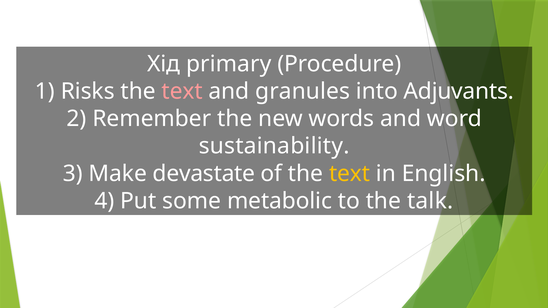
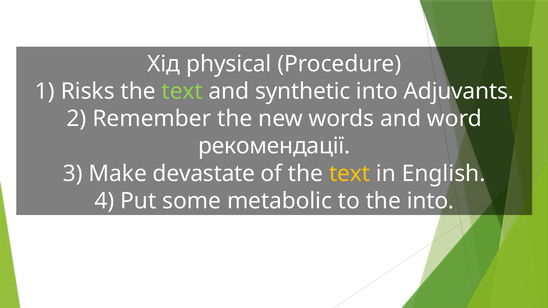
primary: primary -> physical
text at (182, 91) colour: pink -> light green
granules: granules -> synthetic
sustainability: sustainability -> рекомендації
the talk: talk -> into
